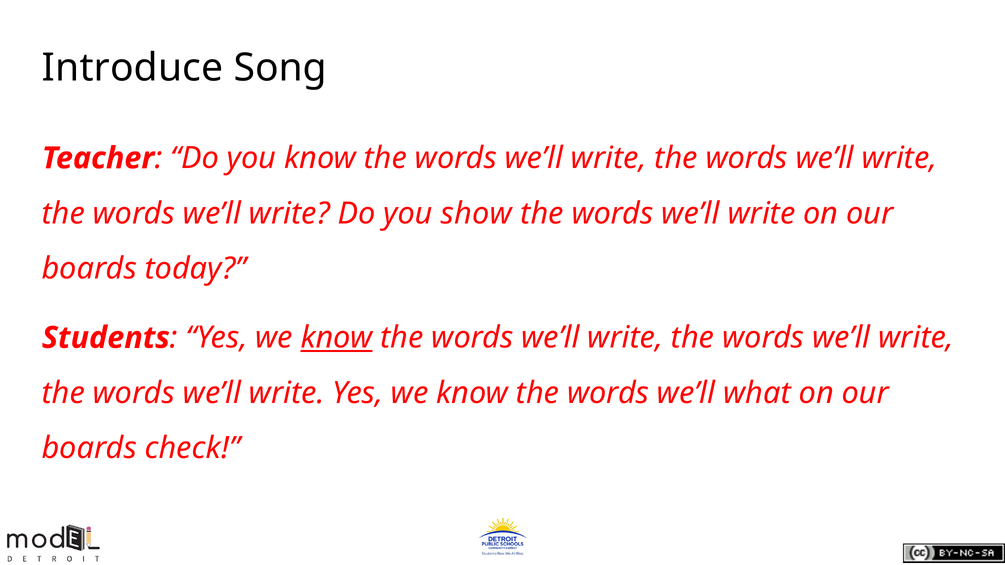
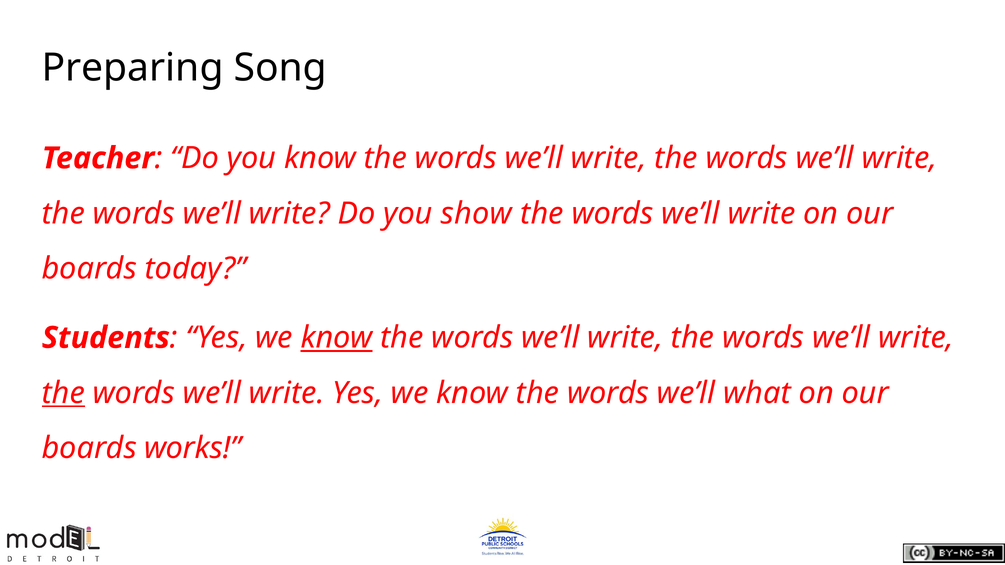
Introduce: Introduce -> Preparing
the at (63, 393) underline: none -> present
check: check -> works
